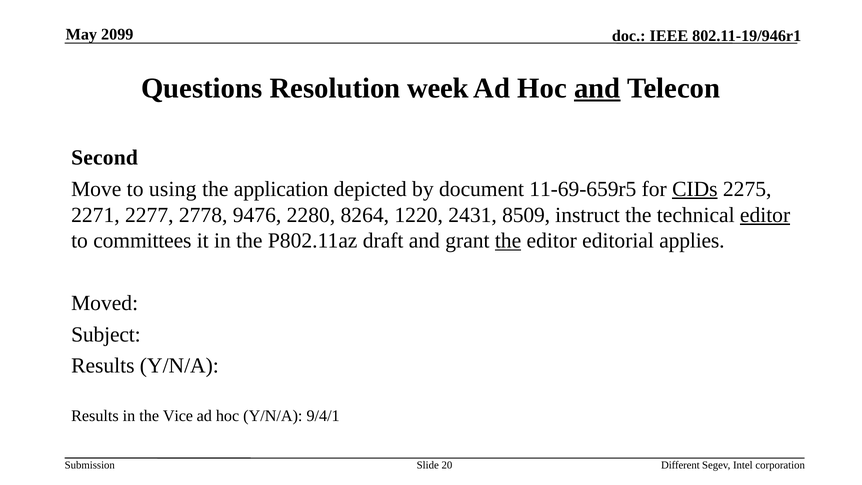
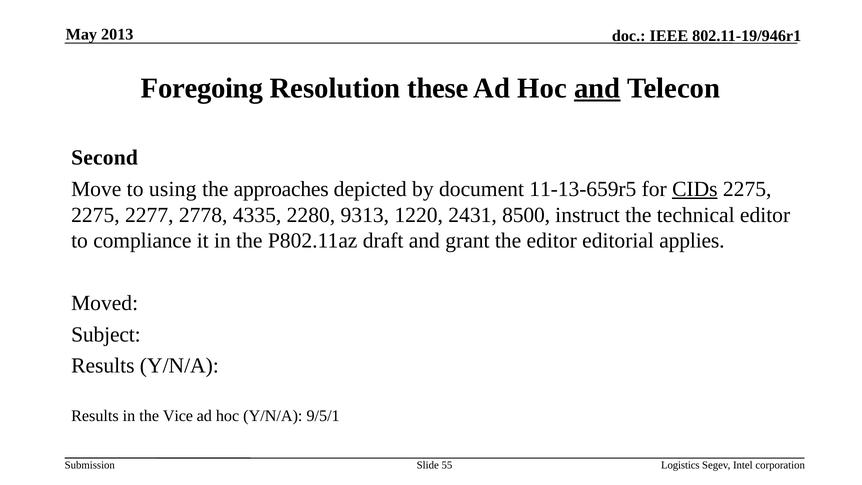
2099: 2099 -> 2013
Questions: Questions -> Foregoing
week: week -> these
application: application -> approaches
11-69-659r5: 11-69-659r5 -> 11-13-659r5
2271 at (95, 215): 2271 -> 2275
9476: 9476 -> 4335
8264: 8264 -> 9313
8509: 8509 -> 8500
editor at (765, 215) underline: present -> none
committees: committees -> compliance
the at (508, 241) underline: present -> none
9/4/1: 9/4/1 -> 9/5/1
20: 20 -> 55
Different: Different -> Logistics
